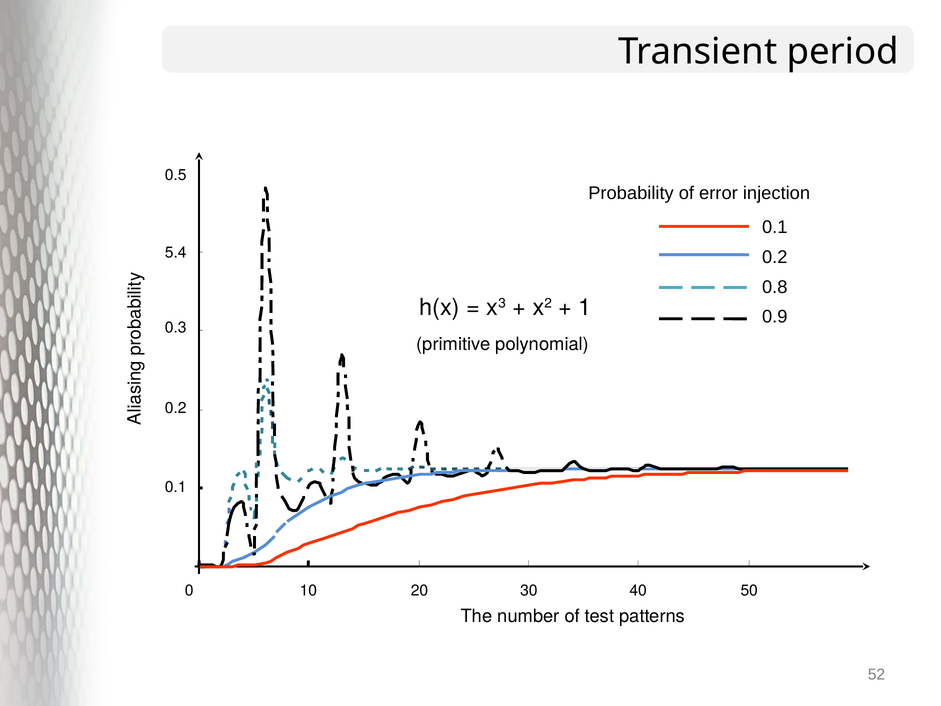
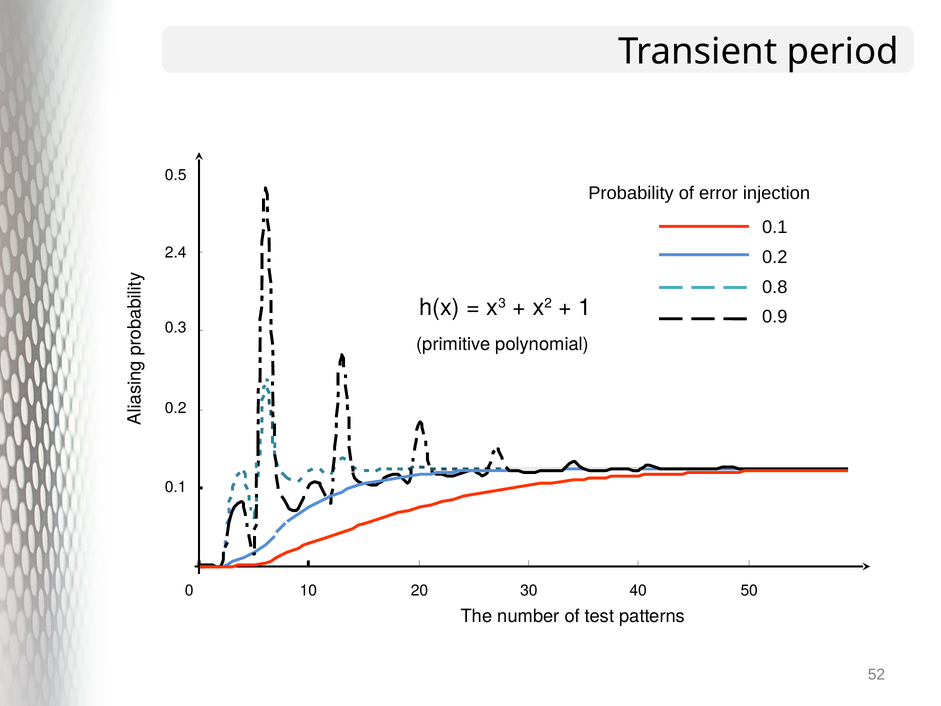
5.4: 5.4 -> 2.4
